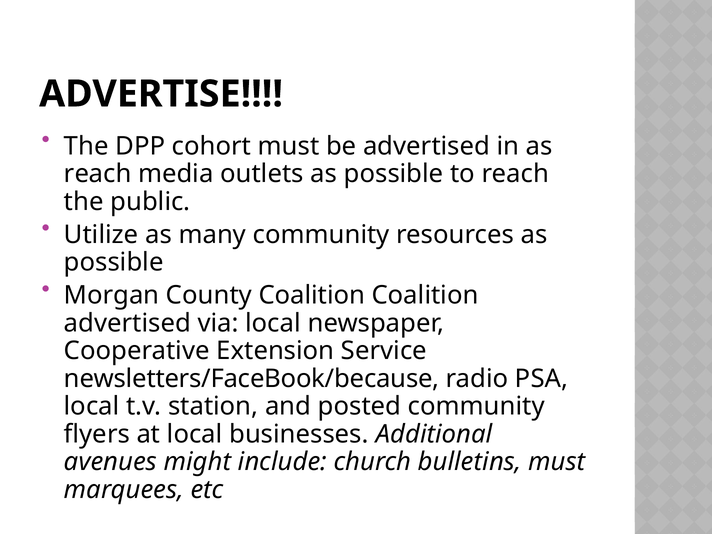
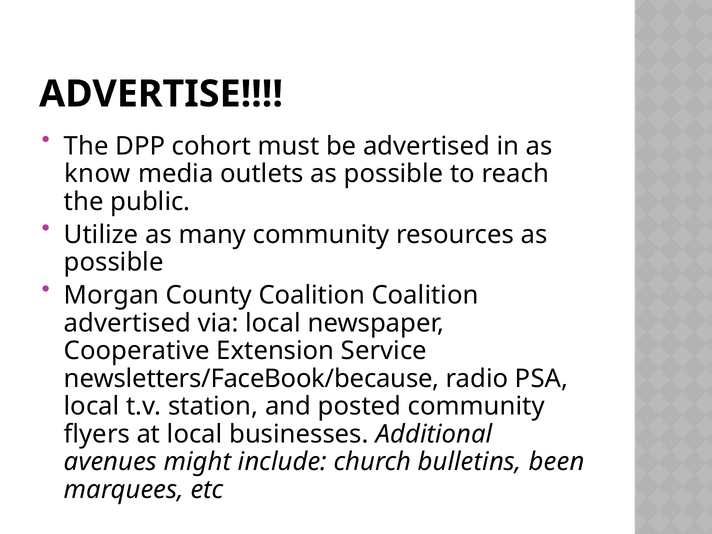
reach at (98, 174): reach -> know
bulletins must: must -> been
